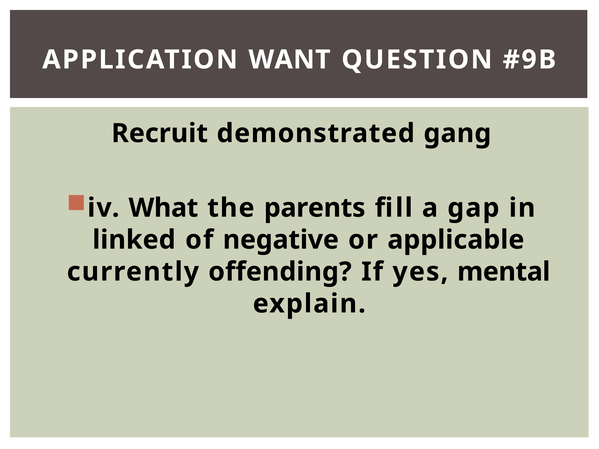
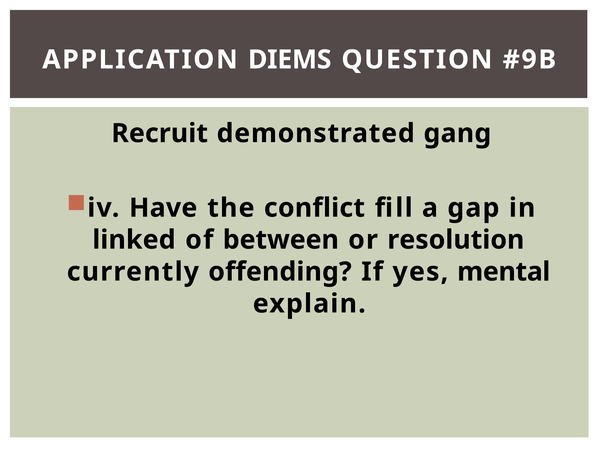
WANT: WANT -> DIEMS
What: What -> Have
parents: parents -> conflict
negative: negative -> between
applicable: applicable -> resolution
